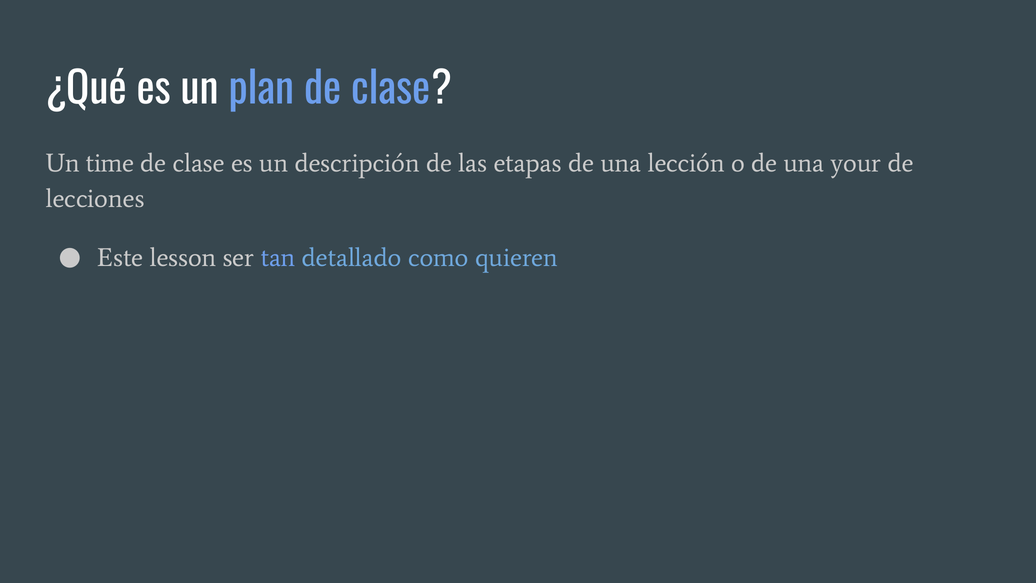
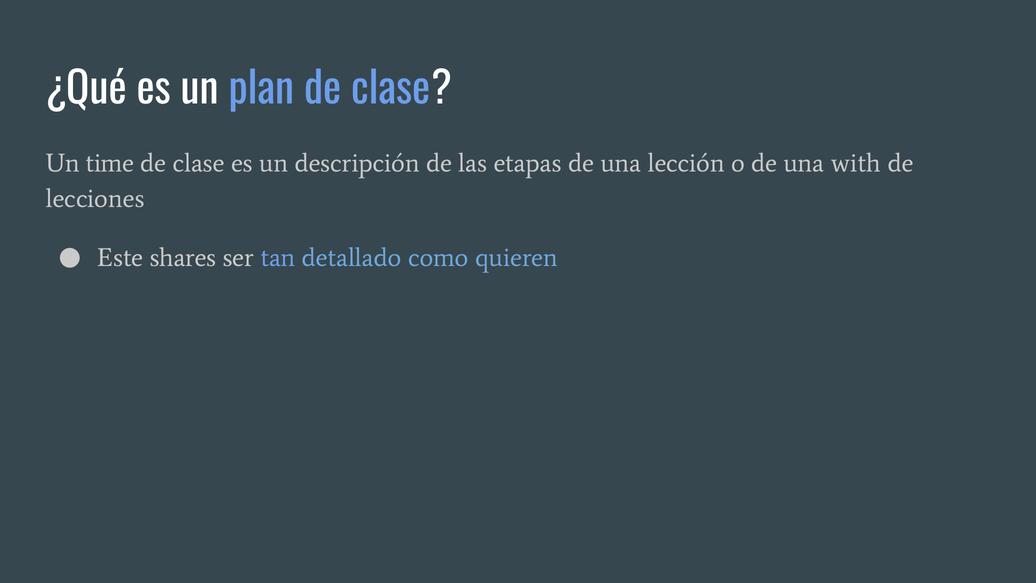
your: your -> with
lesson: lesson -> shares
